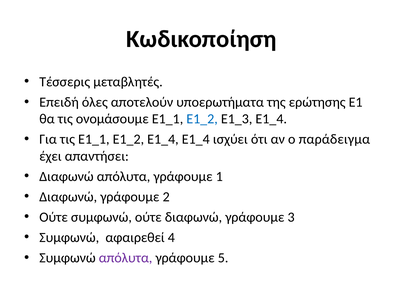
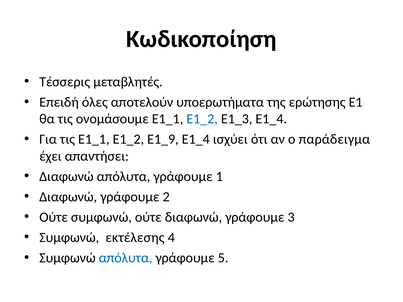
Ε1_2 Ε1_4: Ε1_4 -> Ε1_9
αφαιρεθεί: αφαιρεθεί -> εκτέλεσης
απόλυτα at (126, 258) colour: purple -> blue
